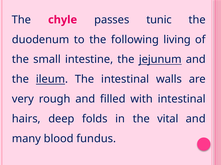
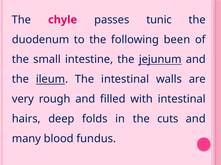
living: living -> been
vital: vital -> cuts
